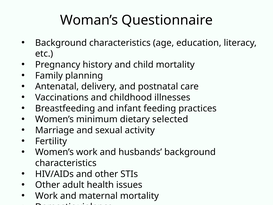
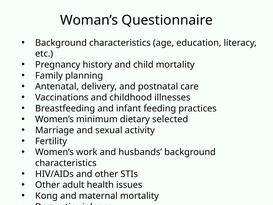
Work at (46, 196): Work -> Kong
